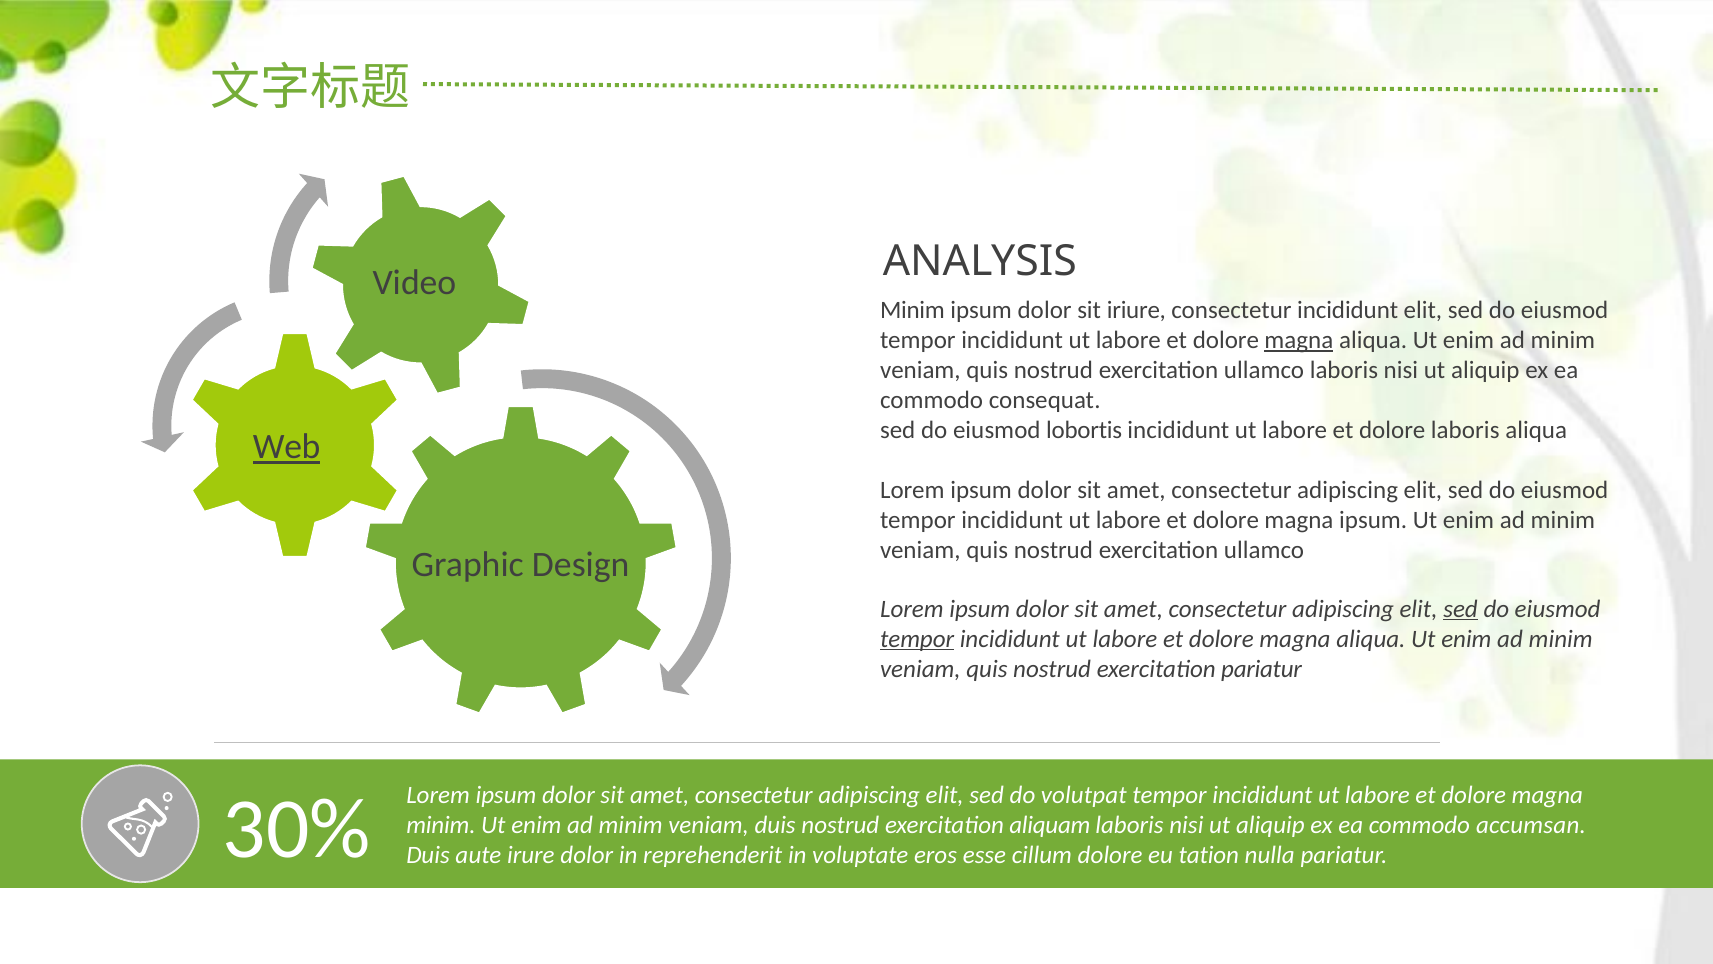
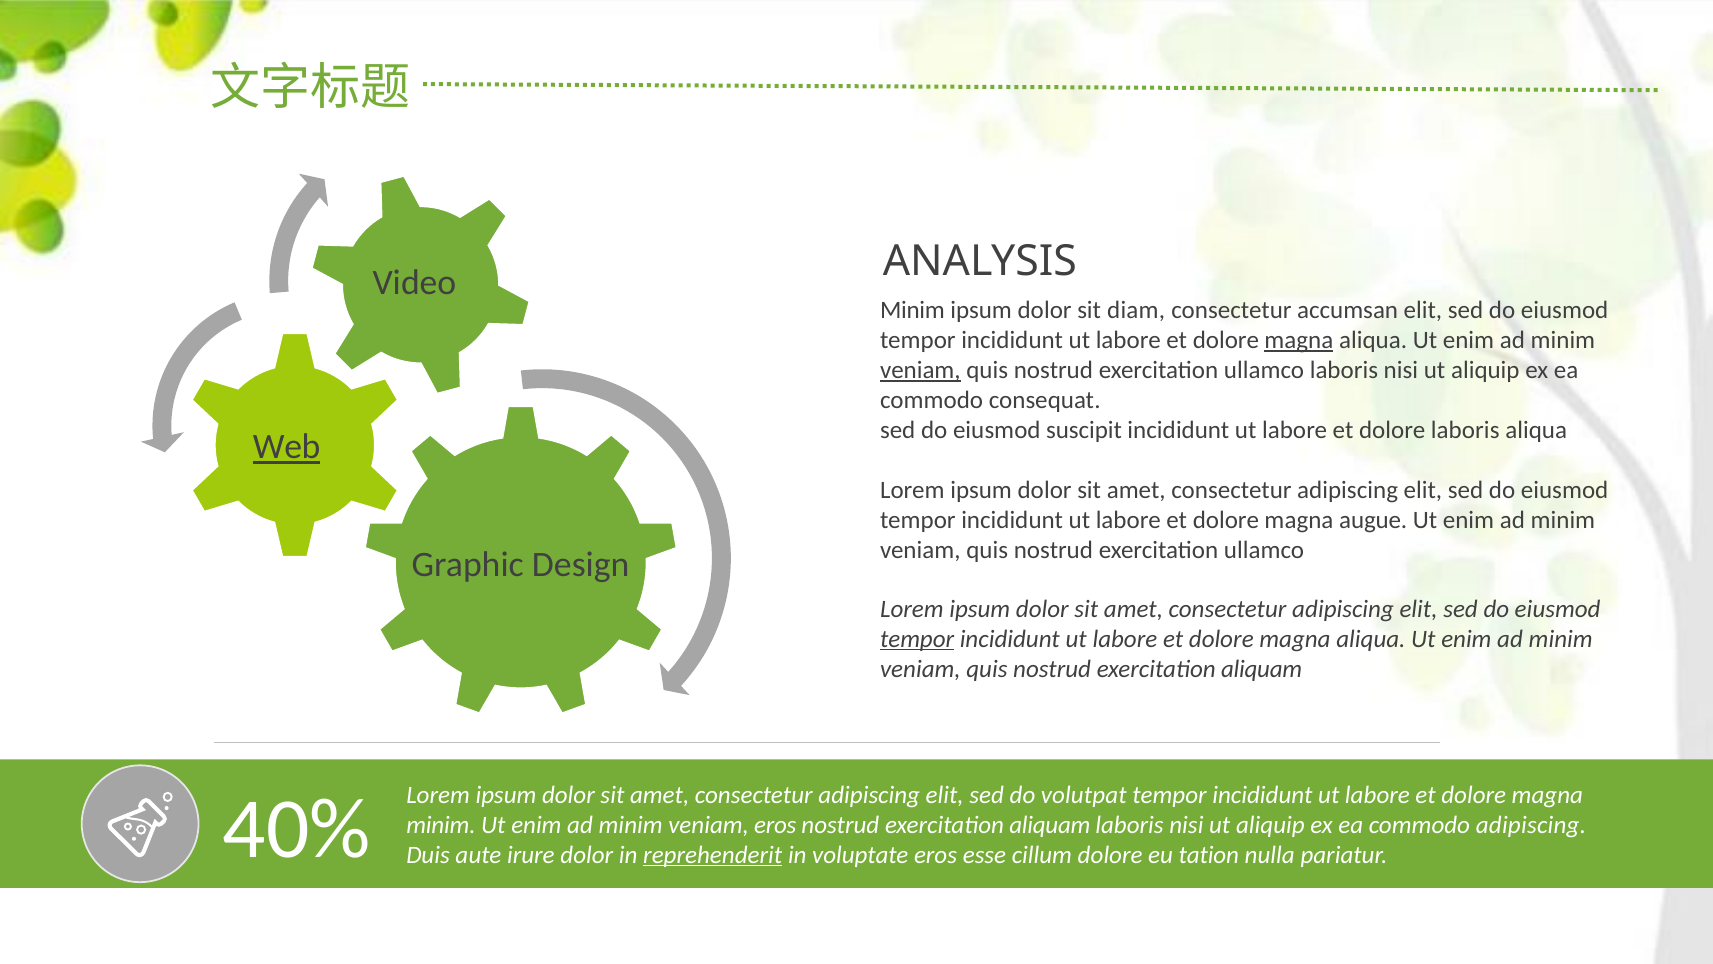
iriure: iriure -> diam
consectetur incididunt: incididunt -> accumsan
veniam at (920, 370) underline: none -> present
lobortis: lobortis -> suscipit
magna ipsum: ipsum -> augue
sed at (1461, 609) underline: present -> none
quis nostrud exercitation pariatur: pariatur -> aliquam
30%: 30% -> 40%
veniam duis: duis -> eros
commodo accumsan: accumsan -> adipiscing
reprehenderit underline: none -> present
